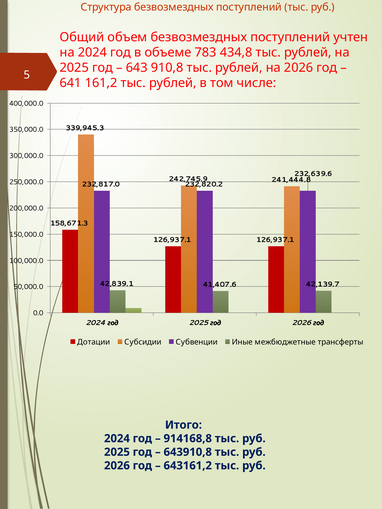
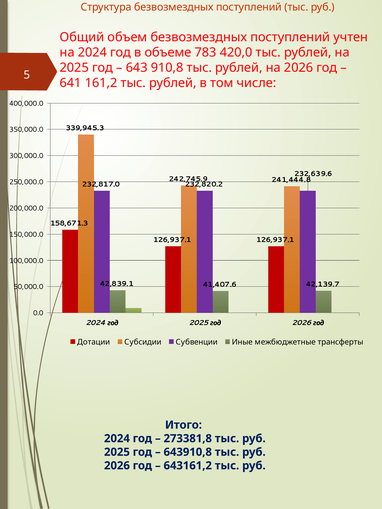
434,8: 434,8 -> 420,0
914168,8: 914168,8 -> 273381,8
